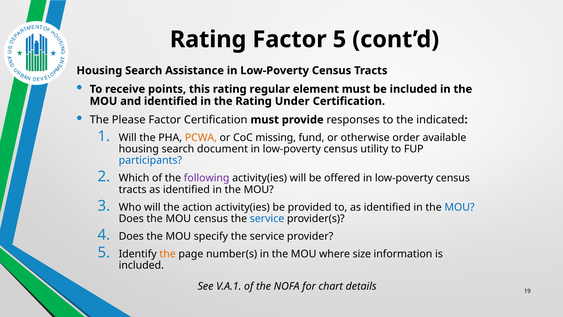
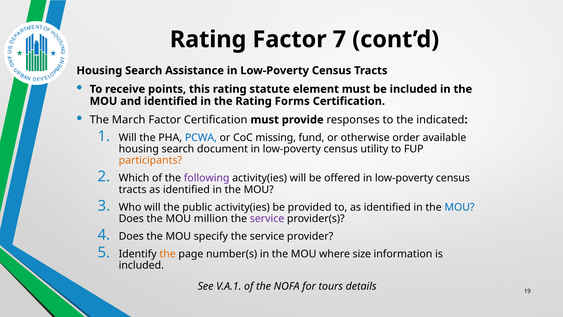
Factor 5: 5 -> 7
regular: regular -> statute
Under: Under -> Forms
Please: Please -> March
PCWA colour: orange -> blue
participants colour: blue -> orange
action: action -> public
MOU census: census -> million
service at (267, 218) colour: blue -> purple
chart: chart -> tours
